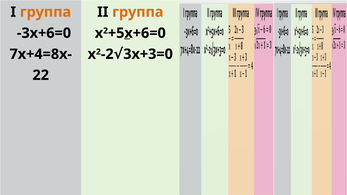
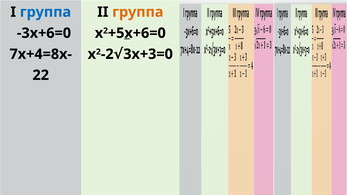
группа at (45, 12) colour: orange -> blue
